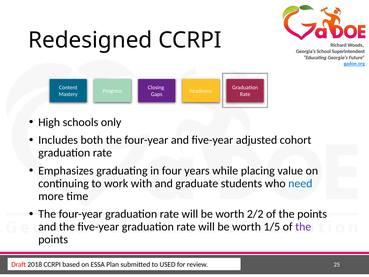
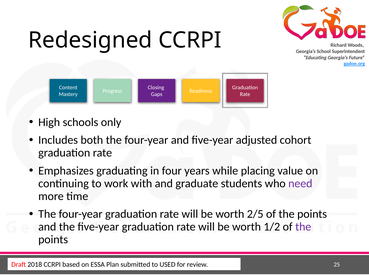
need colour: blue -> purple
2/2: 2/2 -> 2/5
1/5: 1/5 -> 1/2
